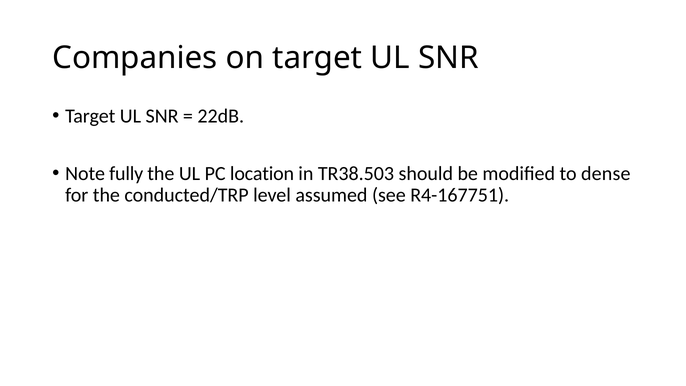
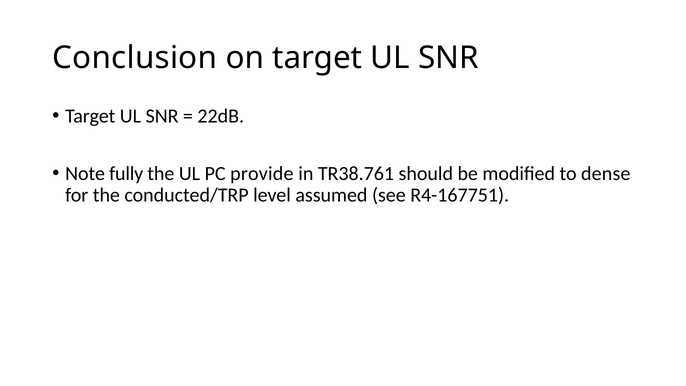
Companies: Companies -> Conclusion
location: location -> provide
TR38.503: TR38.503 -> TR38.761
